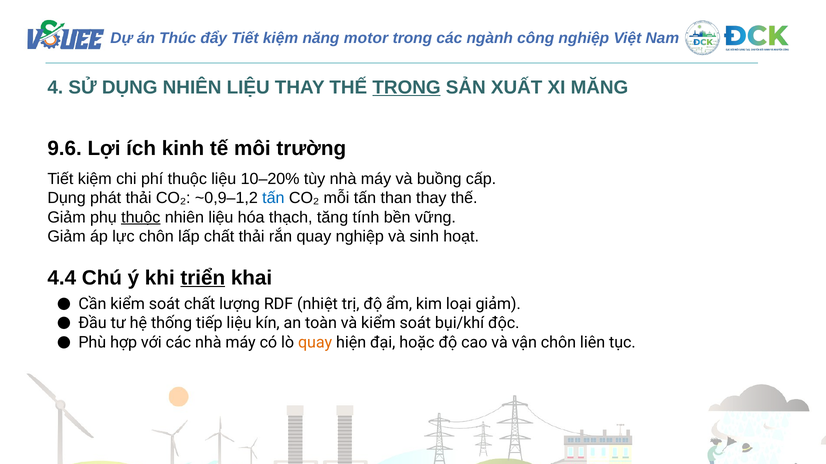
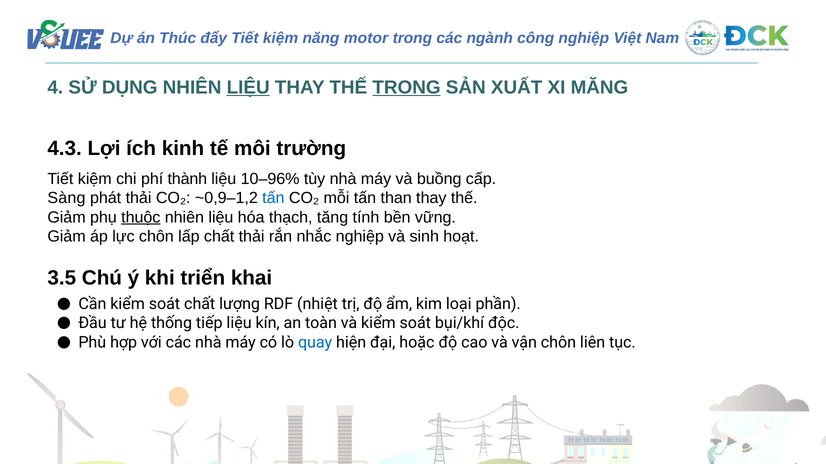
LIỆU at (248, 87) underline: none -> present
9.6: 9.6 -> 4.3
phí thuộc: thuộc -> thành
10–20%: 10–20% -> 10–96%
Dụng at (67, 198): Dụng -> Sàng
rắn quay: quay -> nhắc
4.4: 4.4 -> 3.5
triển underline: present -> none
loại giảm: giảm -> phần
quay at (315, 343) colour: orange -> blue
